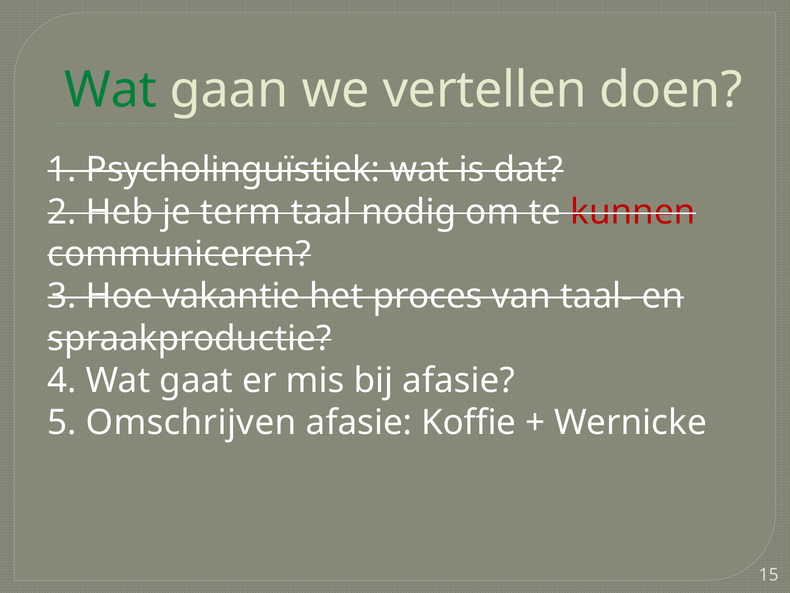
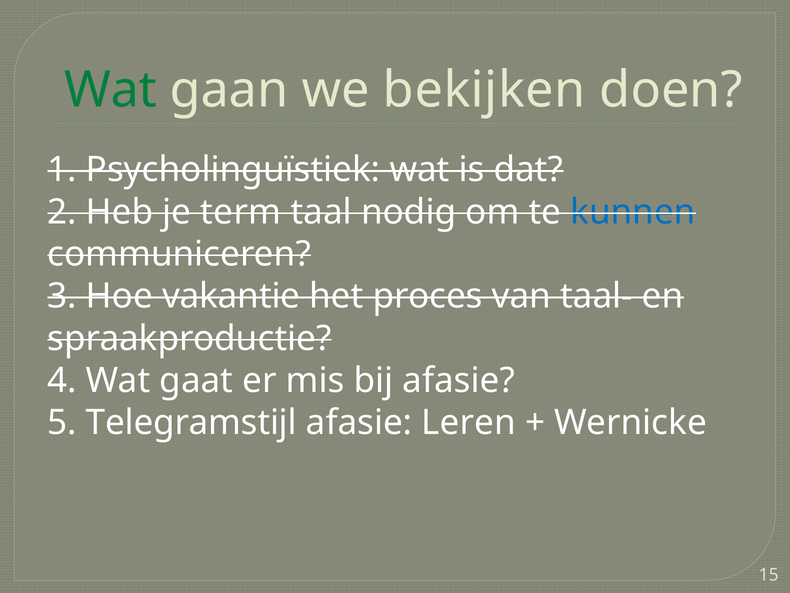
vertellen: vertellen -> bekijken
kunnen colour: red -> blue
Omschrijven: Omschrijven -> Telegramstijl
Koffie: Koffie -> Leren
